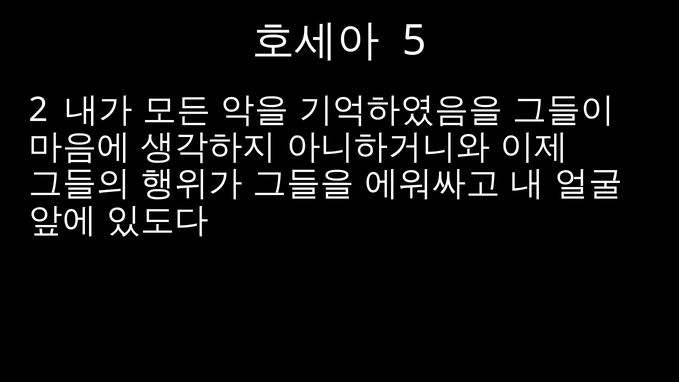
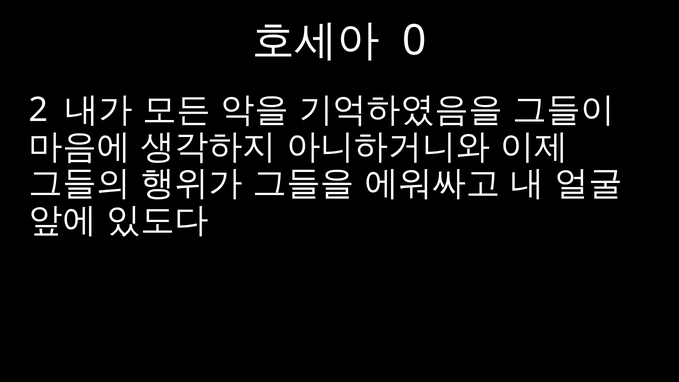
5: 5 -> 0
